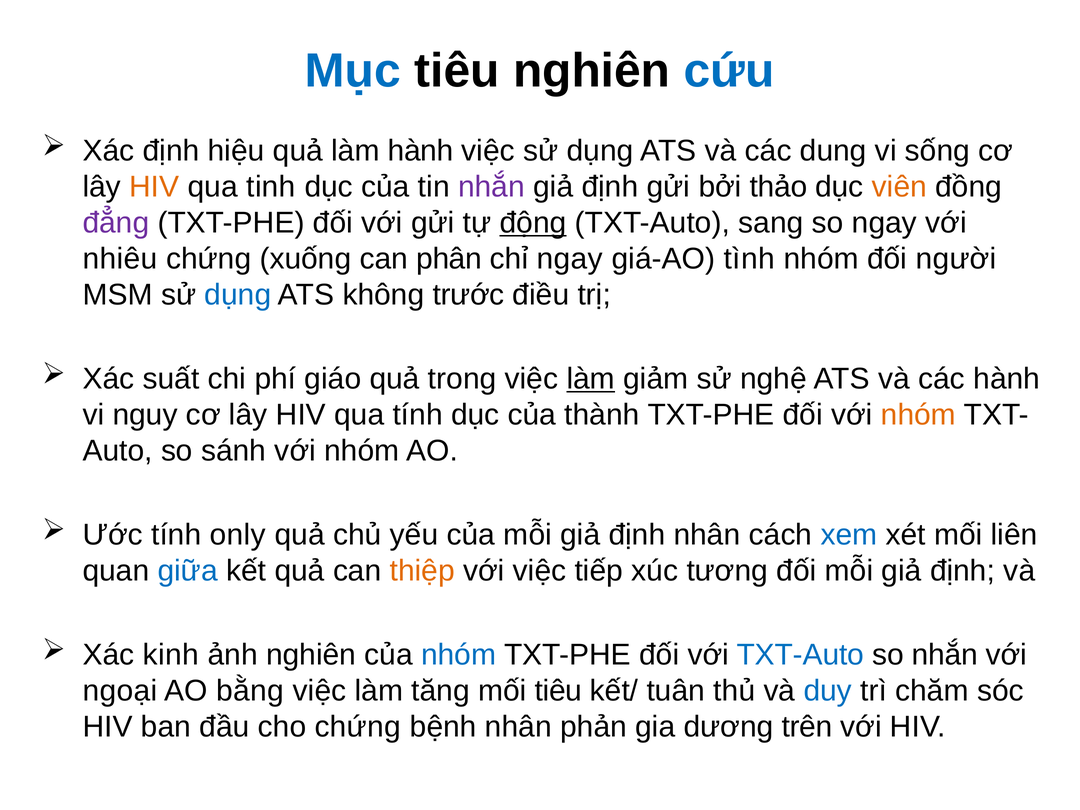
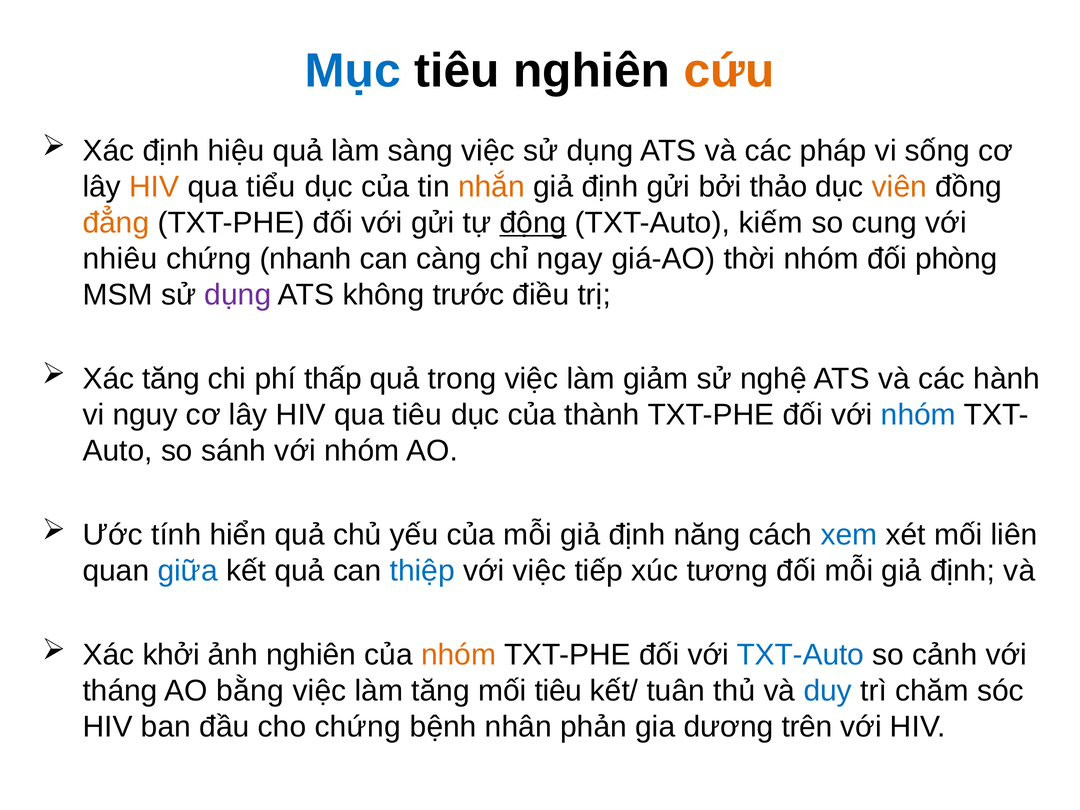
cứu colour: blue -> orange
làm hành: hành -> sàng
dung: dung -> pháp
tinh: tinh -> tiểu
nhắn at (491, 187) colour: purple -> orange
đẳng colour: purple -> orange
sang: sang -> kiếm
so ngay: ngay -> cung
xuống: xuống -> nhanh
phân: phân -> càng
tình: tình -> thời
người: người -> phòng
dụng at (238, 295) colour: blue -> purple
Xác suất: suất -> tăng
giáo: giáo -> thấp
làm at (591, 379) underline: present -> none
qua tính: tính -> tiêu
nhóm at (918, 415) colour: orange -> blue
only: only -> hiển
định nhân: nhân -> năng
thiệp colour: orange -> blue
kinh: kinh -> khởi
nhóm at (459, 655) colour: blue -> orange
so nhắn: nhắn -> cảnh
ngoại: ngoại -> tháng
